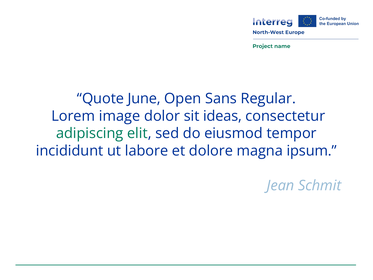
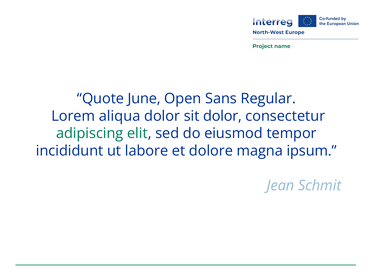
image: image -> aliqua
sit ideas: ideas -> dolor
